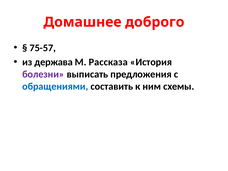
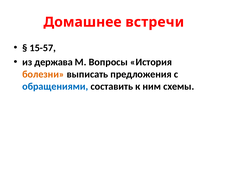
доброго: доброго -> встречи
75-57: 75-57 -> 15-57
Рассказа: Рассказа -> Вопросы
болезни colour: purple -> orange
